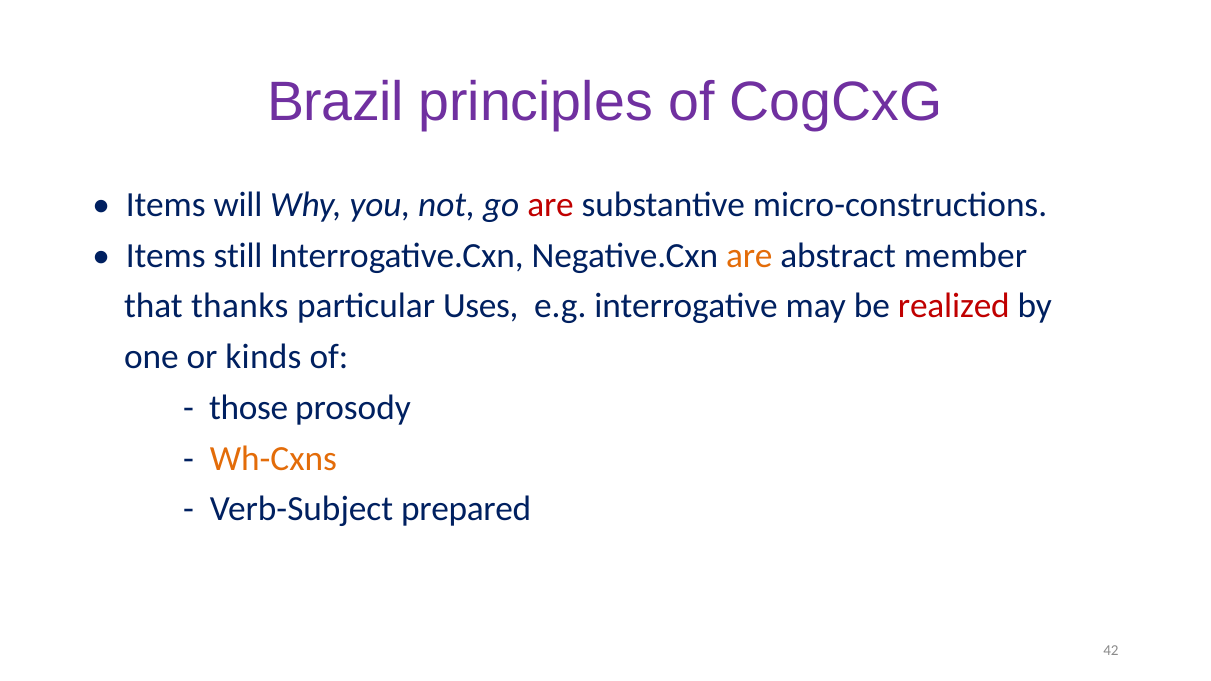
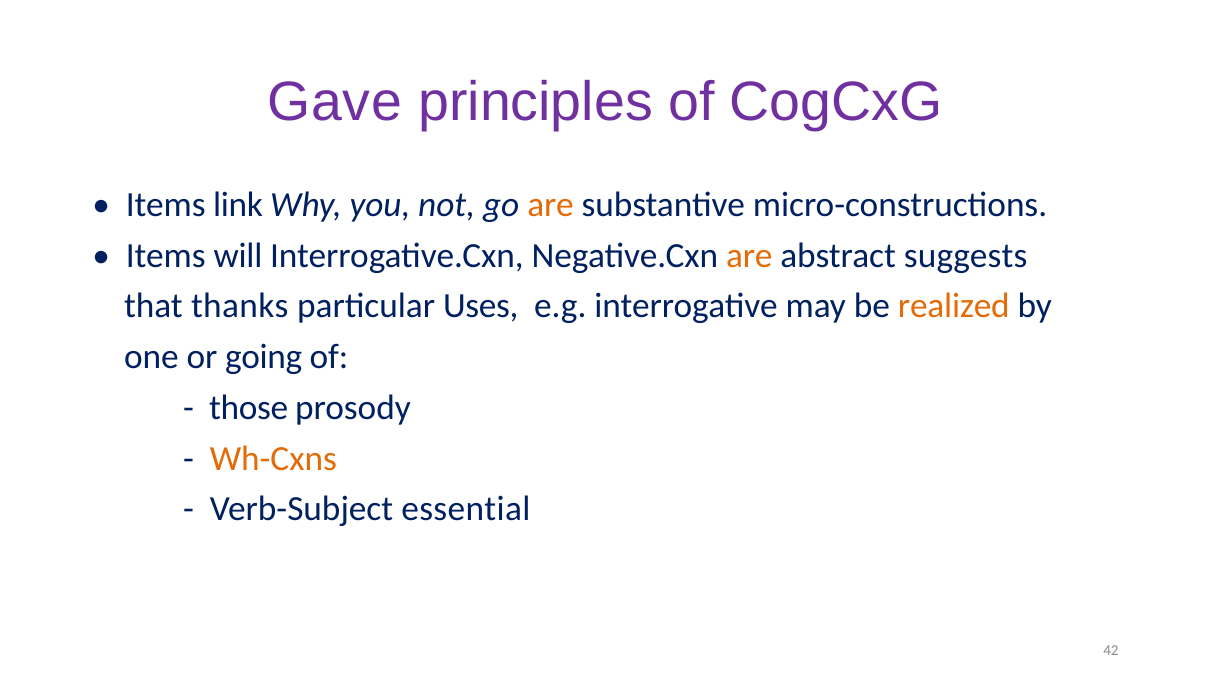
Brazil: Brazil -> Gave
will: will -> link
are at (551, 205) colour: red -> orange
still: still -> will
member: member -> suggests
realized colour: red -> orange
kinds: kinds -> going
prepared: prepared -> essential
